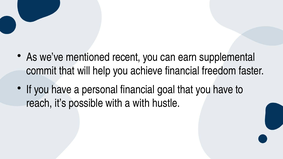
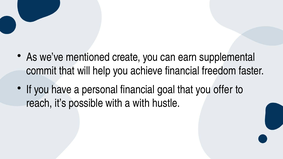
recent: recent -> create
that you have: have -> offer
